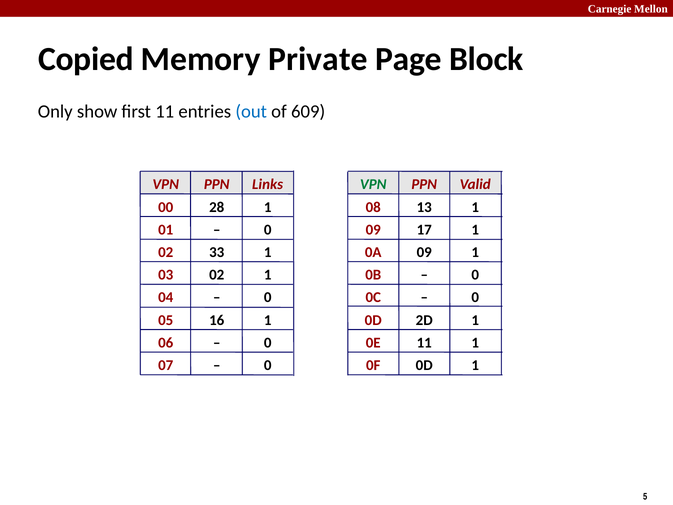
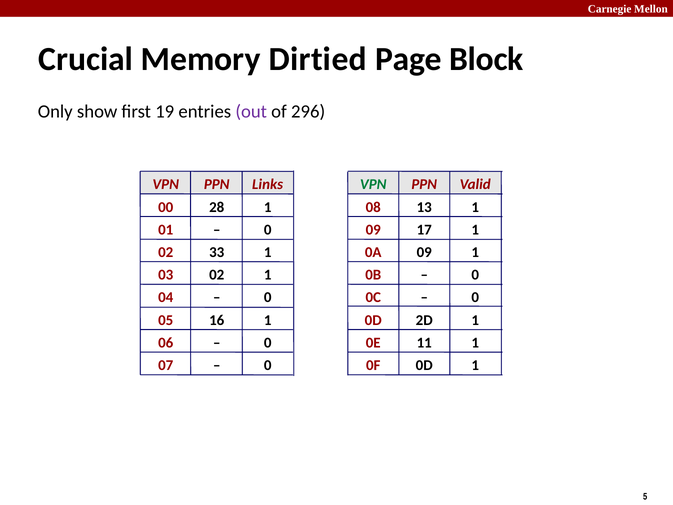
Copied: Copied -> Crucial
Private: Private -> Dirtied
first 11: 11 -> 19
out colour: blue -> purple
609: 609 -> 296
